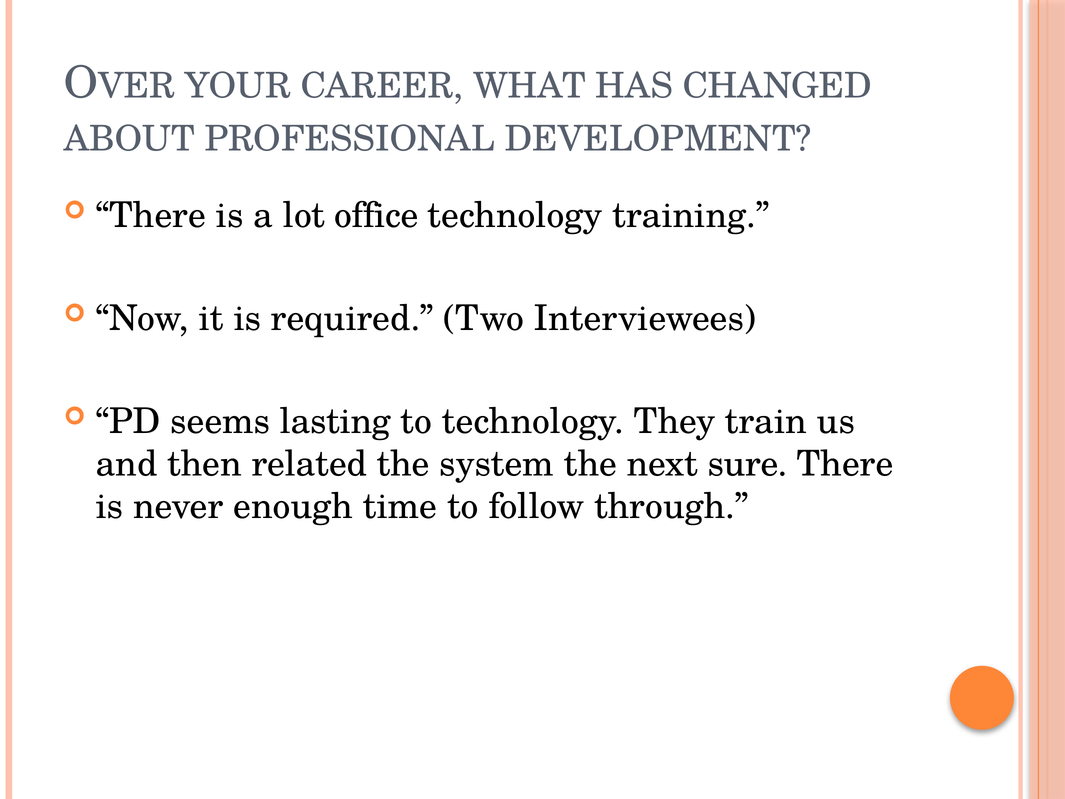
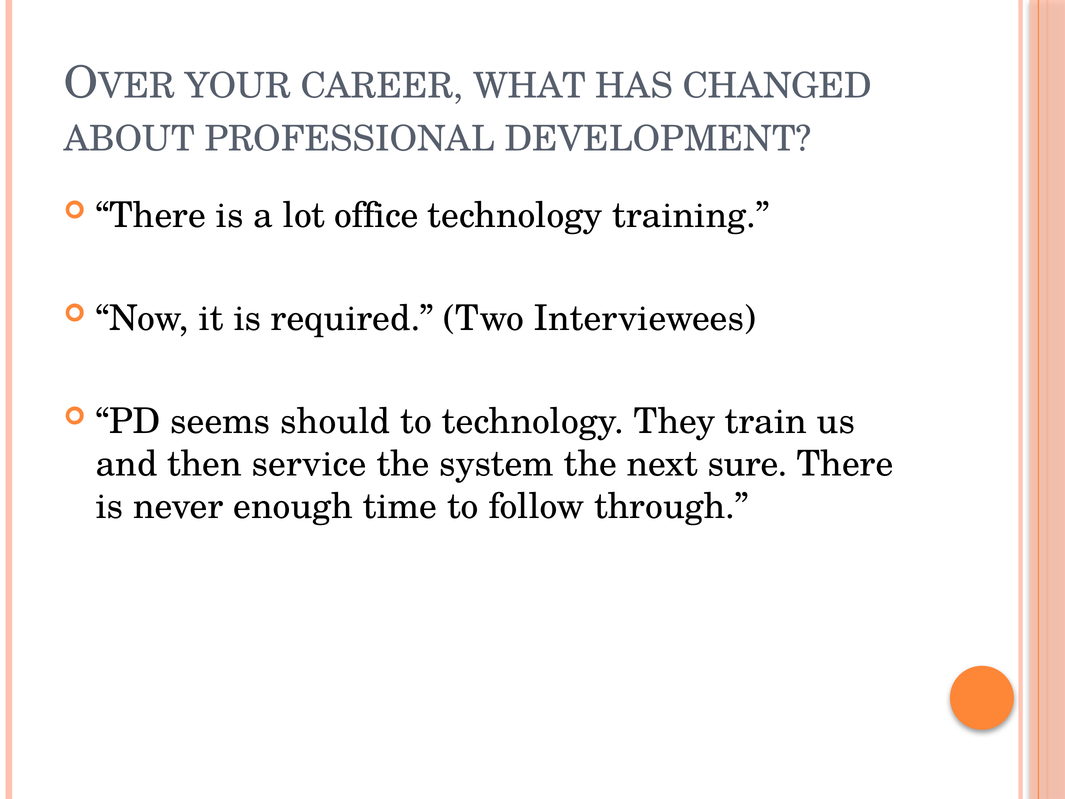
lasting: lasting -> should
related: related -> service
